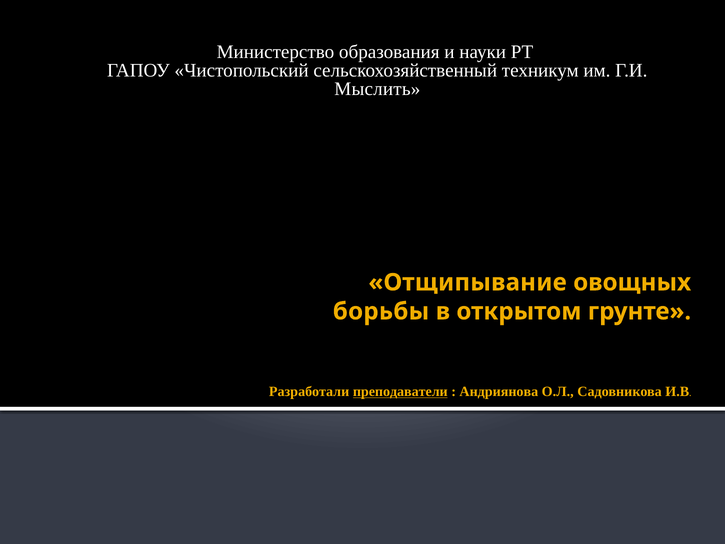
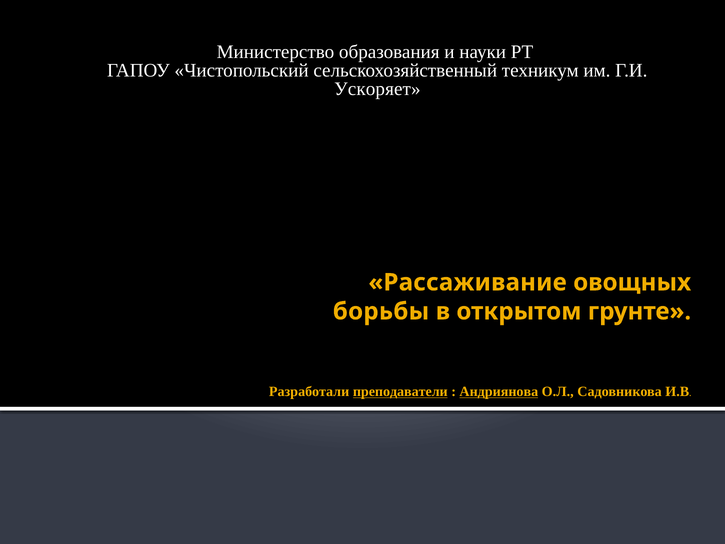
Мыслить: Мыслить -> Ускоряет
Отщипывание: Отщипывание -> Рассаживание
Андриянова underline: none -> present
